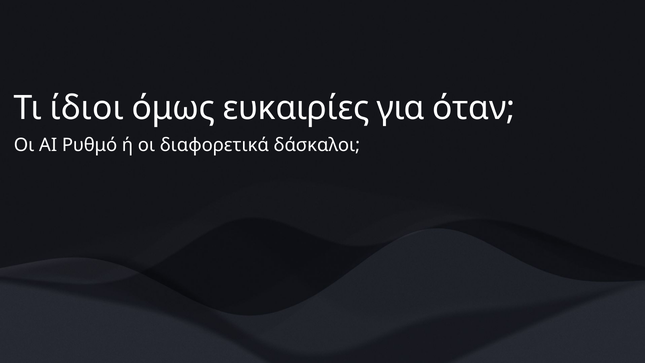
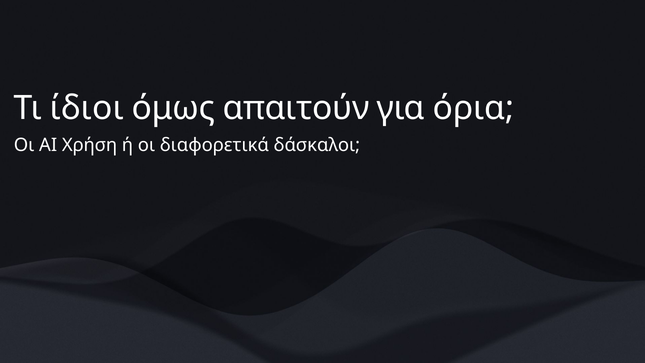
ευκαιρίες: ευκαιρίες -> απαιτούν
όταν: όταν -> όρια
Ρυθμό: Ρυθμό -> Χρήση
